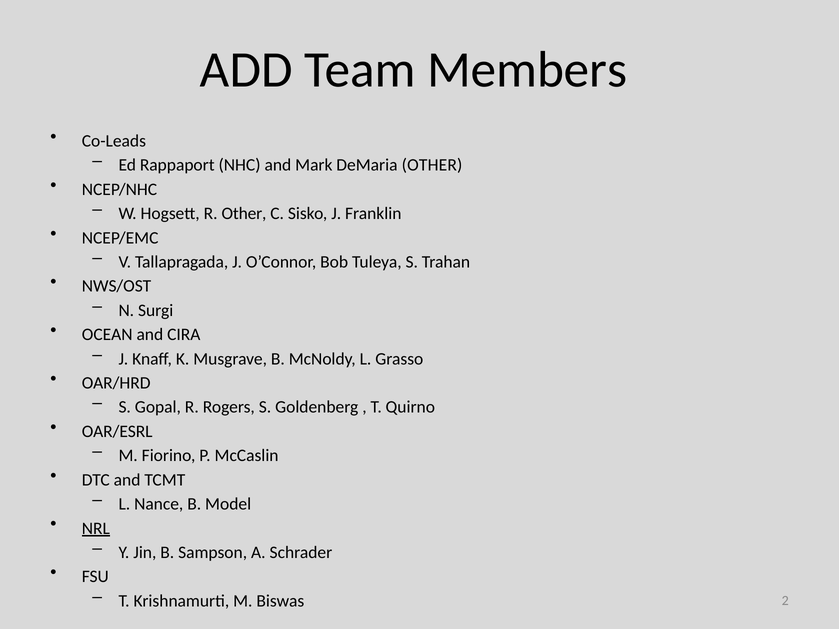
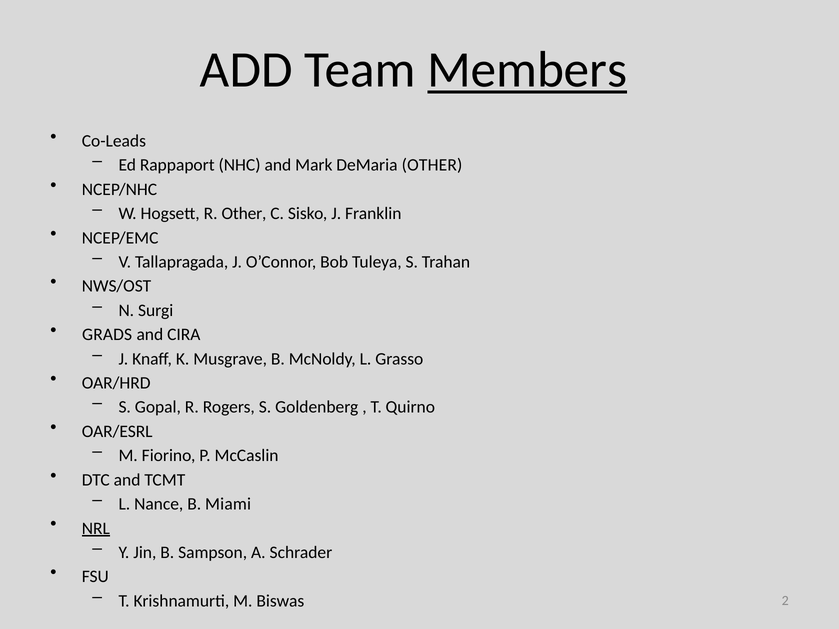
Members underline: none -> present
OCEAN: OCEAN -> GRADS
Model: Model -> Miami
